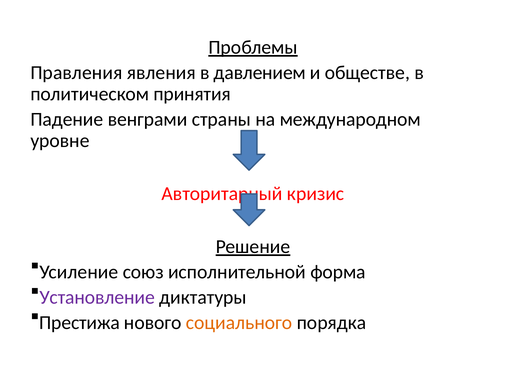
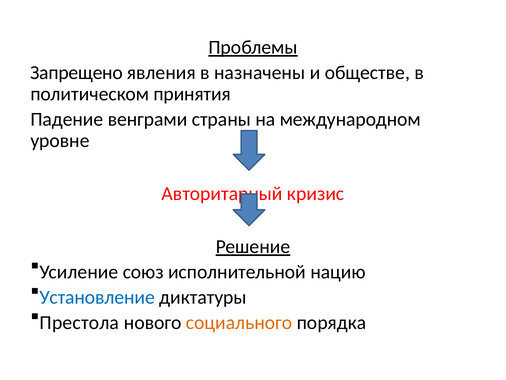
Правления: Правления -> Запрещено
давлением: давлением -> назначены
форма: форма -> нацию
Установление colour: purple -> blue
Престижа: Престижа -> Престола
